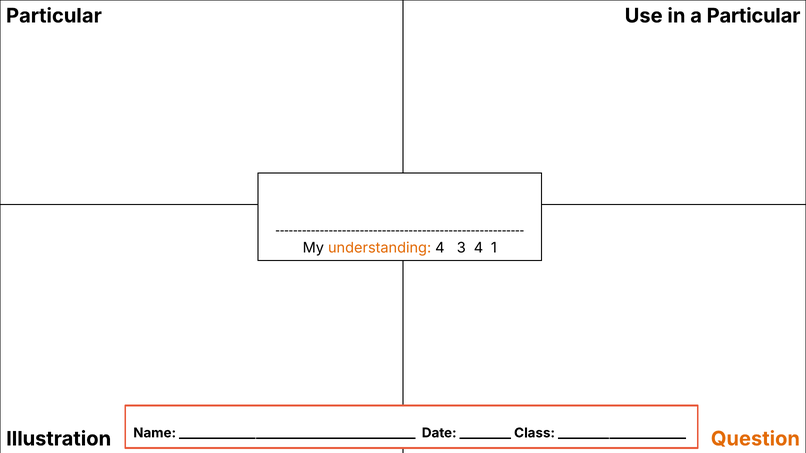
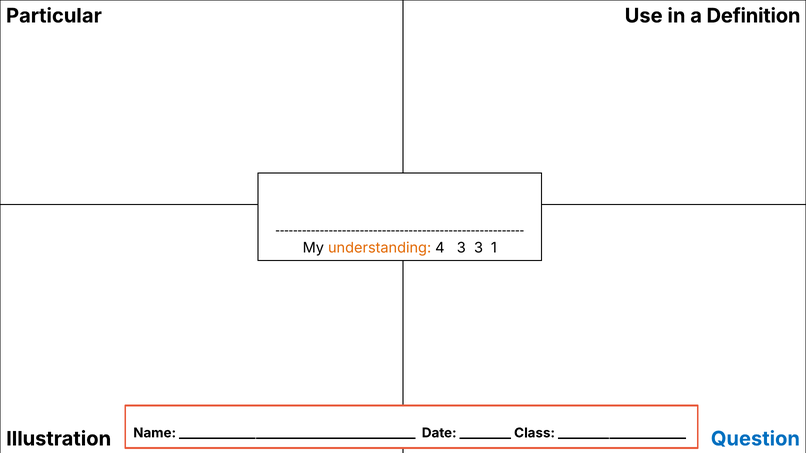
a Particular: Particular -> Definition
3 4: 4 -> 3
Question colour: orange -> blue
